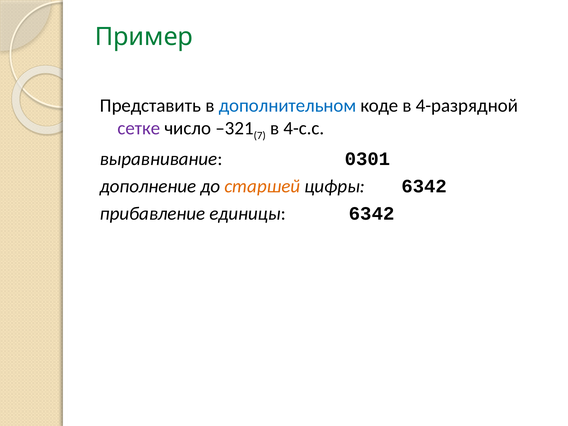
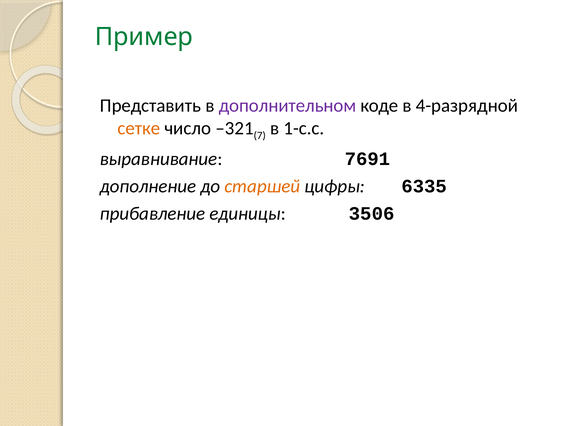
дополнительном colour: blue -> purple
сетке colour: purple -> orange
4-с.с: 4-с.с -> 1-с.с
0301: 0301 -> 7691
цифры 6342: 6342 -> 6335
единицы 6342: 6342 -> 3506
